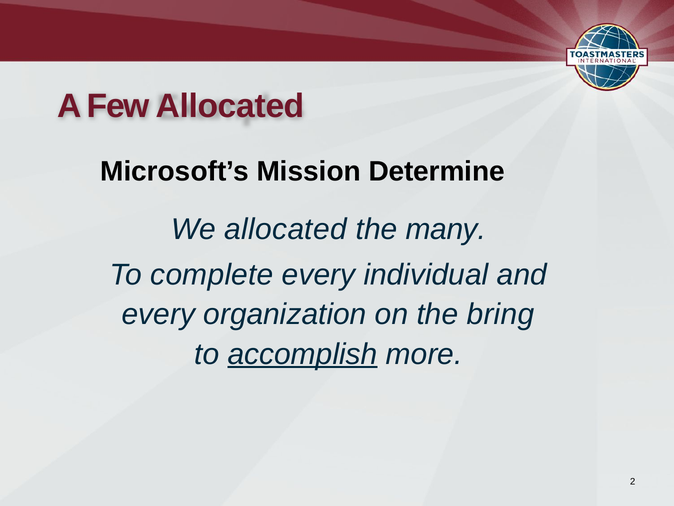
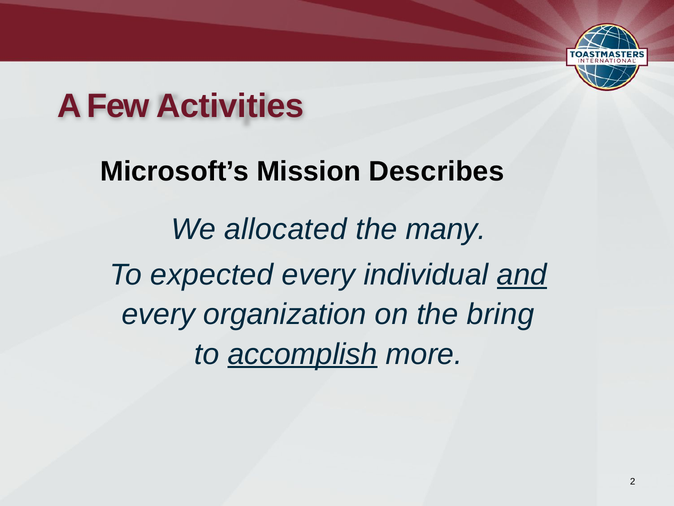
Few Allocated: Allocated -> Activities
Determine: Determine -> Describes
complete: complete -> expected
and underline: none -> present
